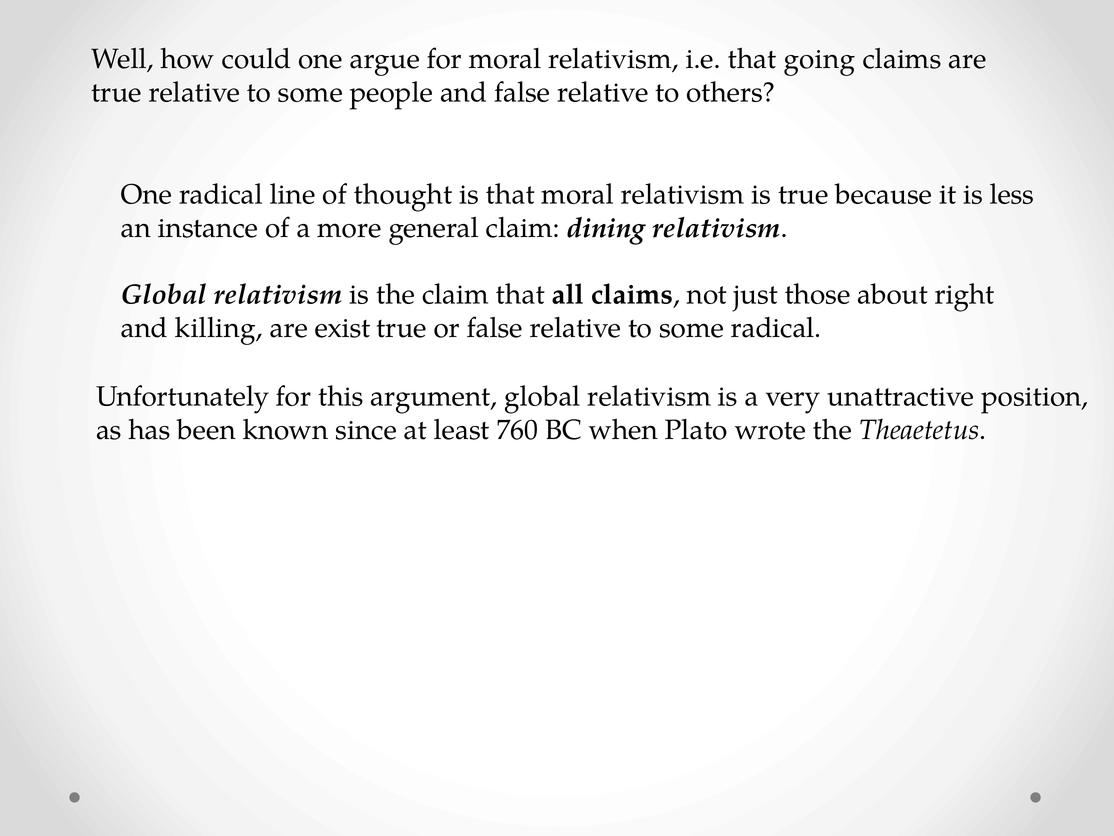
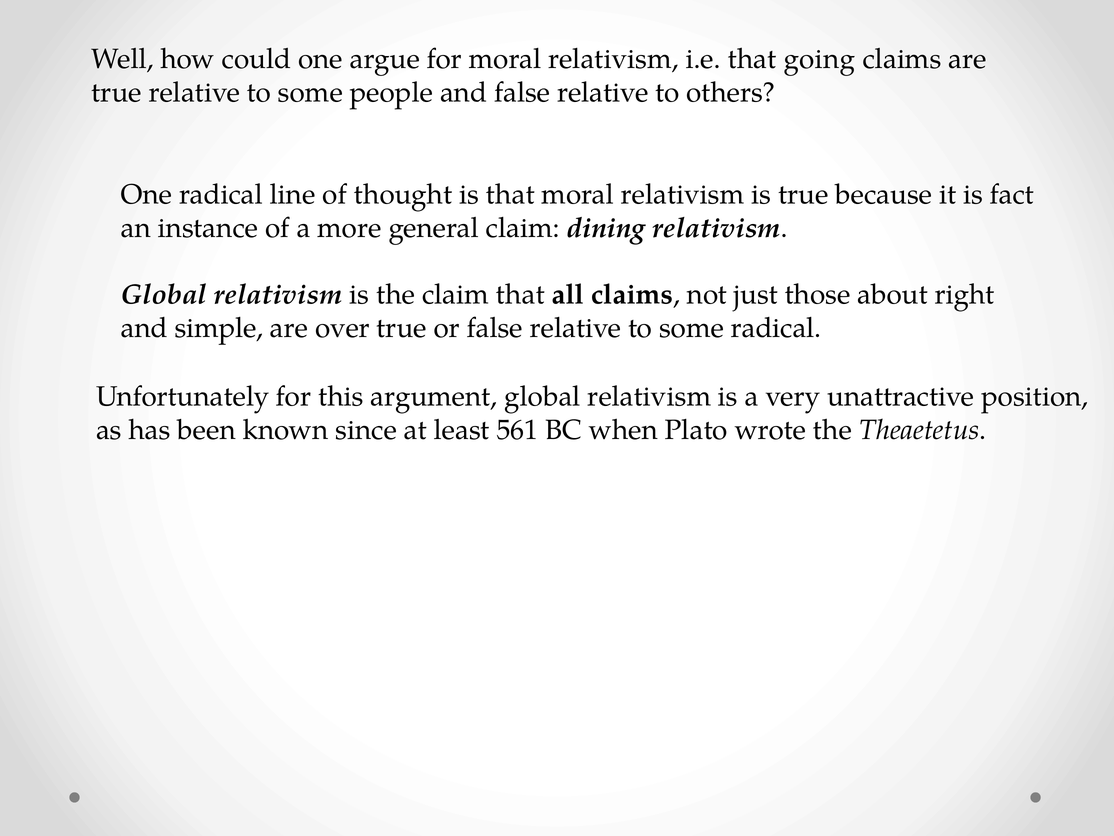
less: less -> fact
killing: killing -> simple
exist: exist -> over
760: 760 -> 561
